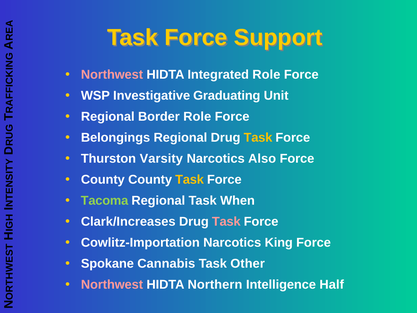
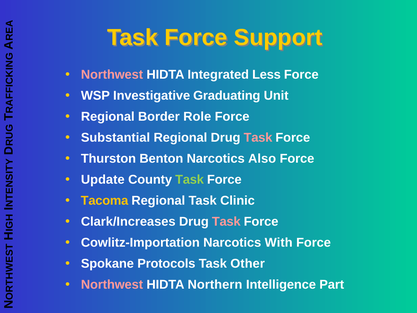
Integrated Role: Role -> Less
Belongings: Belongings -> Substantial
Task at (258, 138) colour: yellow -> pink
Varsity: Varsity -> Benton
County at (103, 180): County -> Update
Task at (190, 180) colour: yellow -> light green
Tacoma colour: light green -> yellow
When: When -> Clinic
King: King -> With
Cannabis: Cannabis -> Protocols
Half: Half -> Part
